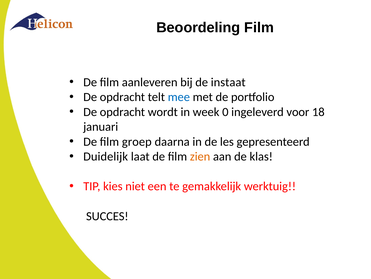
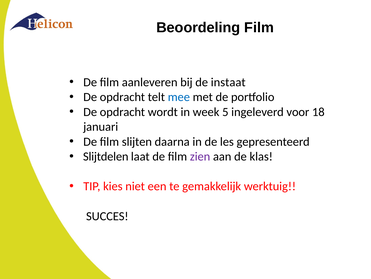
0: 0 -> 5
groep: groep -> slijten
Duidelijk: Duidelijk -> Slijtdelen
zien colour: orange -> purple
